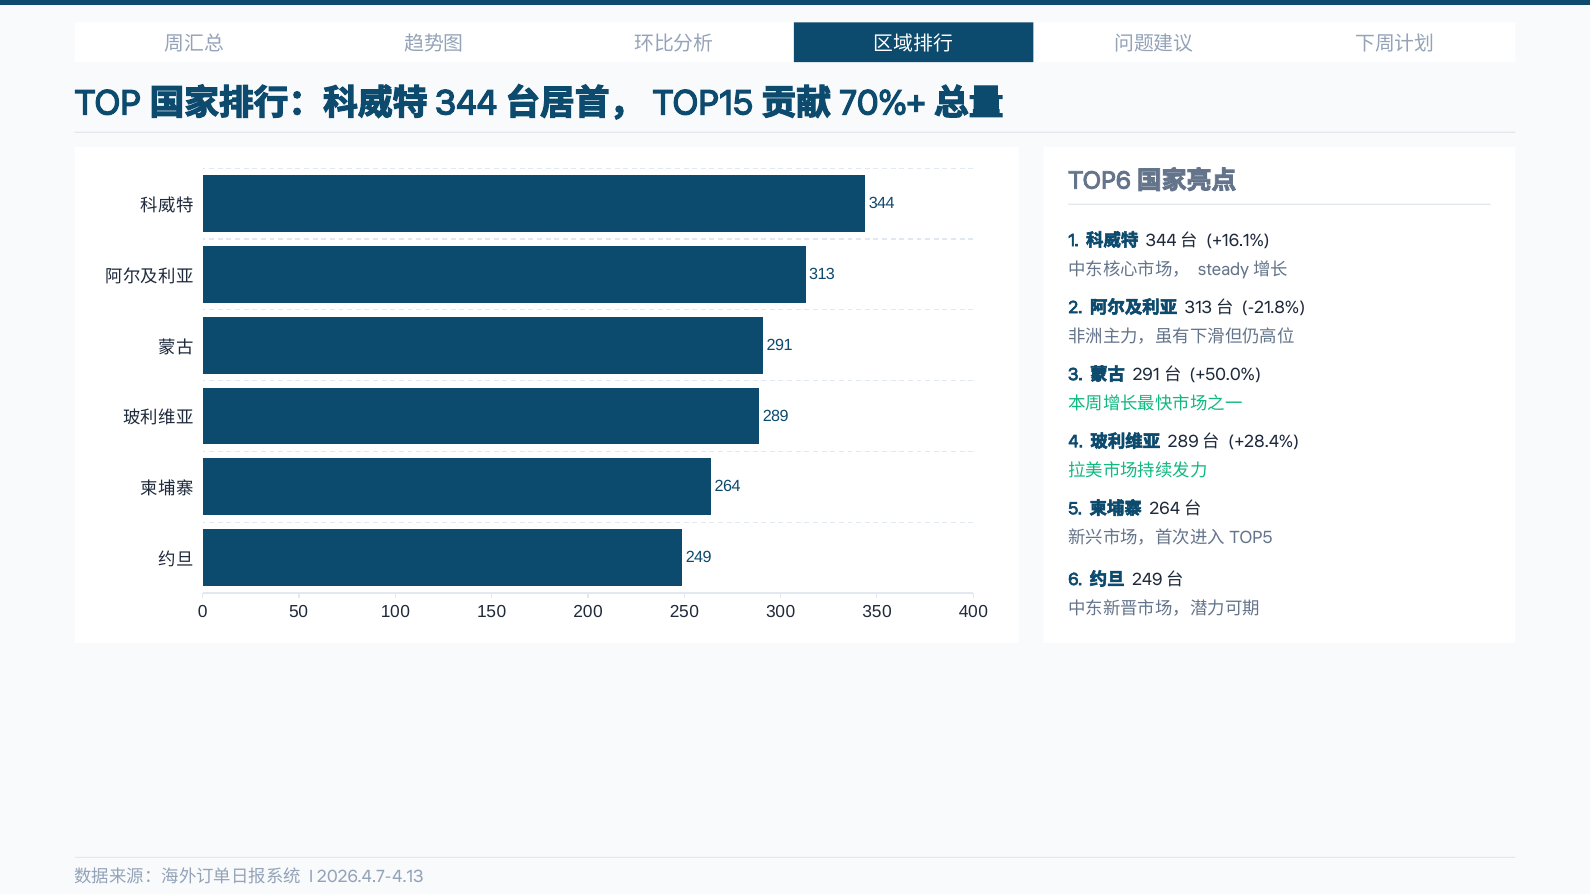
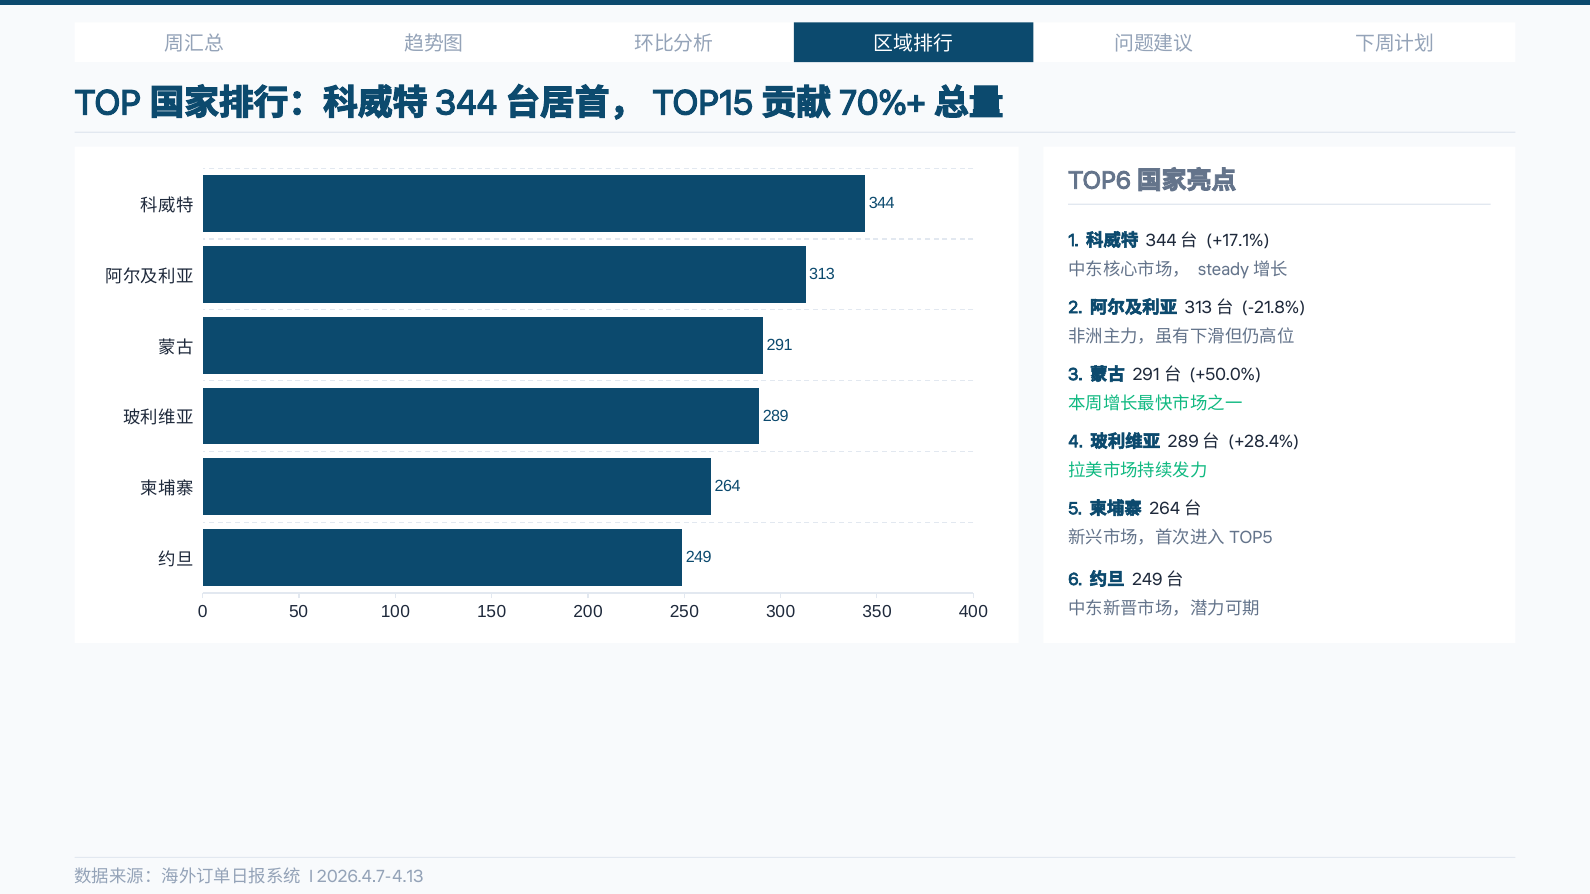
+16.1%: +16.1% -> +17.1%
